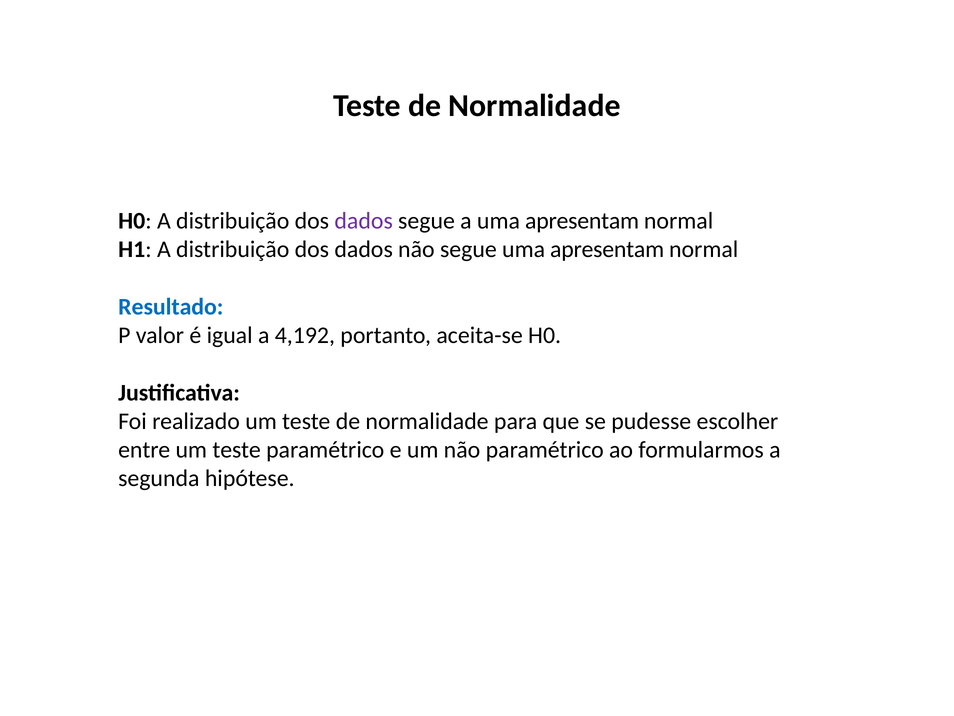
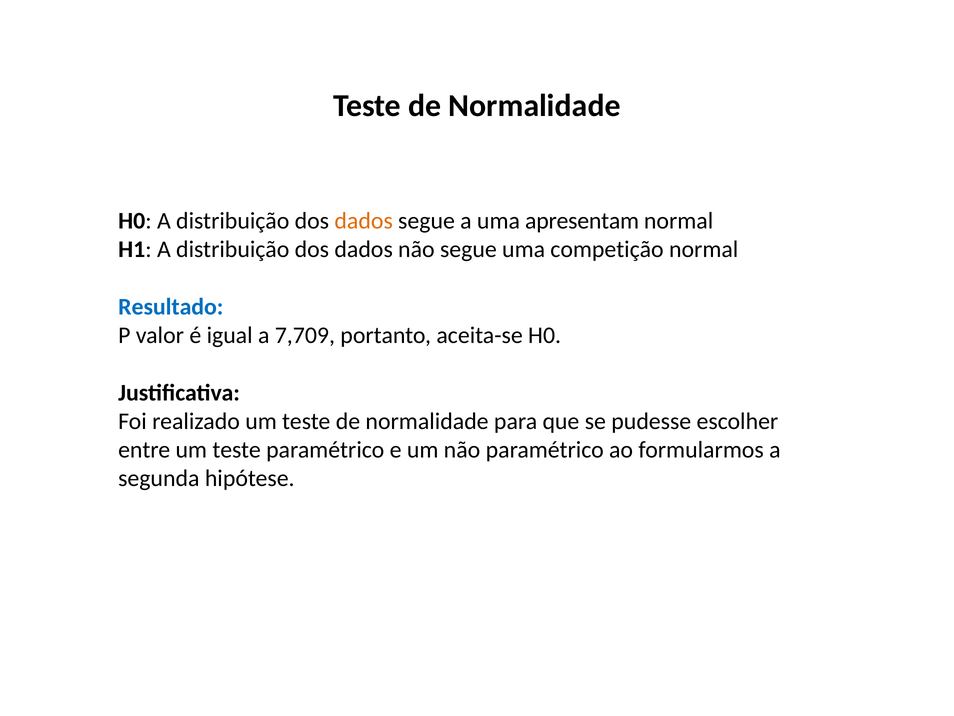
dados at (364, 221) colour: purple -> orange
segue uma apresentam: apresentam -> competição
4,192: 4,192 -> 7,709
